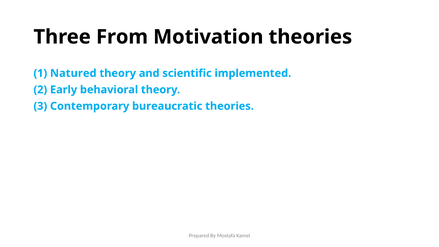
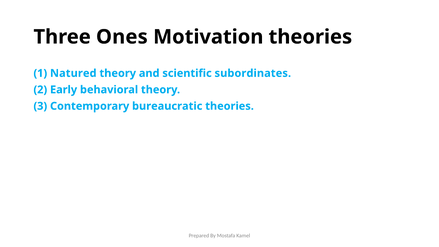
From: From -> Ones
implemented: implemented -> subordinates
